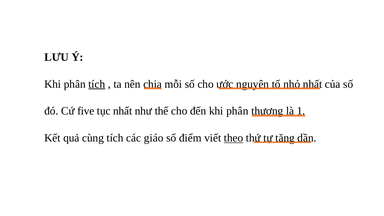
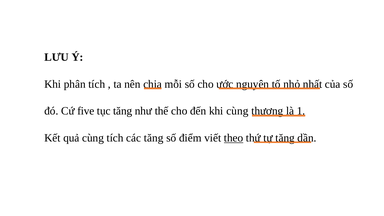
tích at (97, 84) underline: present -> none
tục nhất: nhất -> tăng
đến khi phân: phân -> cùng
các giáo: giáo -> tăng
